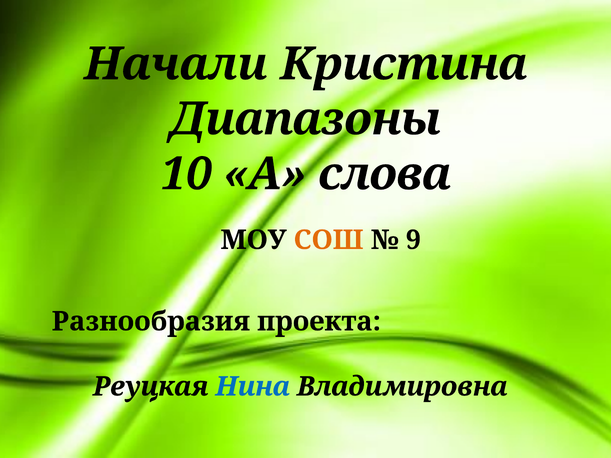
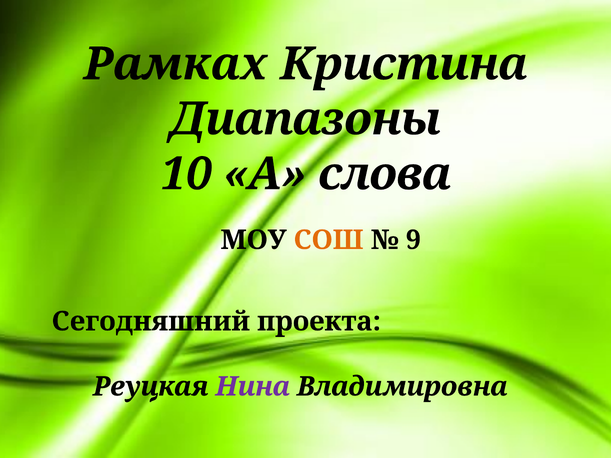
Начали: Начали -> Рамках
Разнообразия: Разнообразия -> Сегодняшний
Нина colour: blue -> purple
